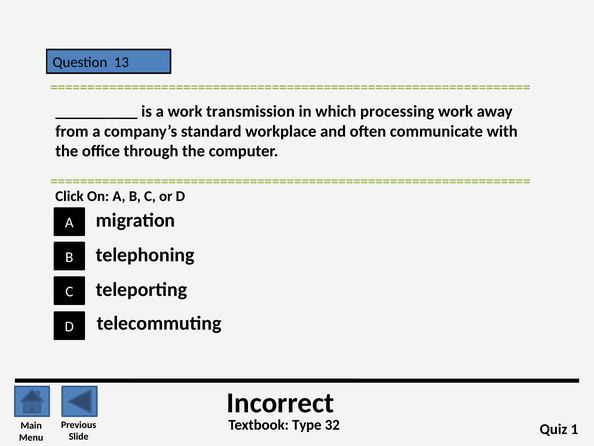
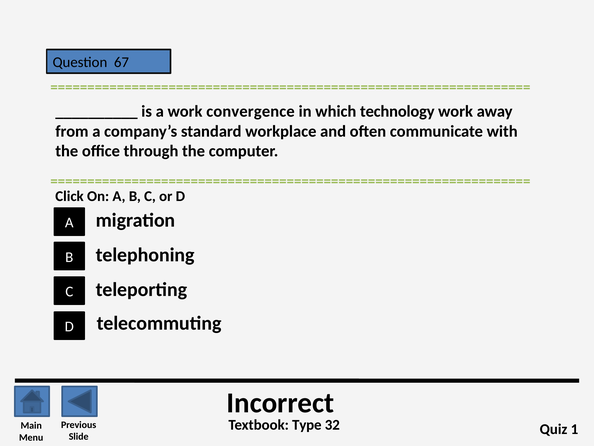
13: 13 -> 67
transmission: transmission -> convergence
processing: processing -> technology
